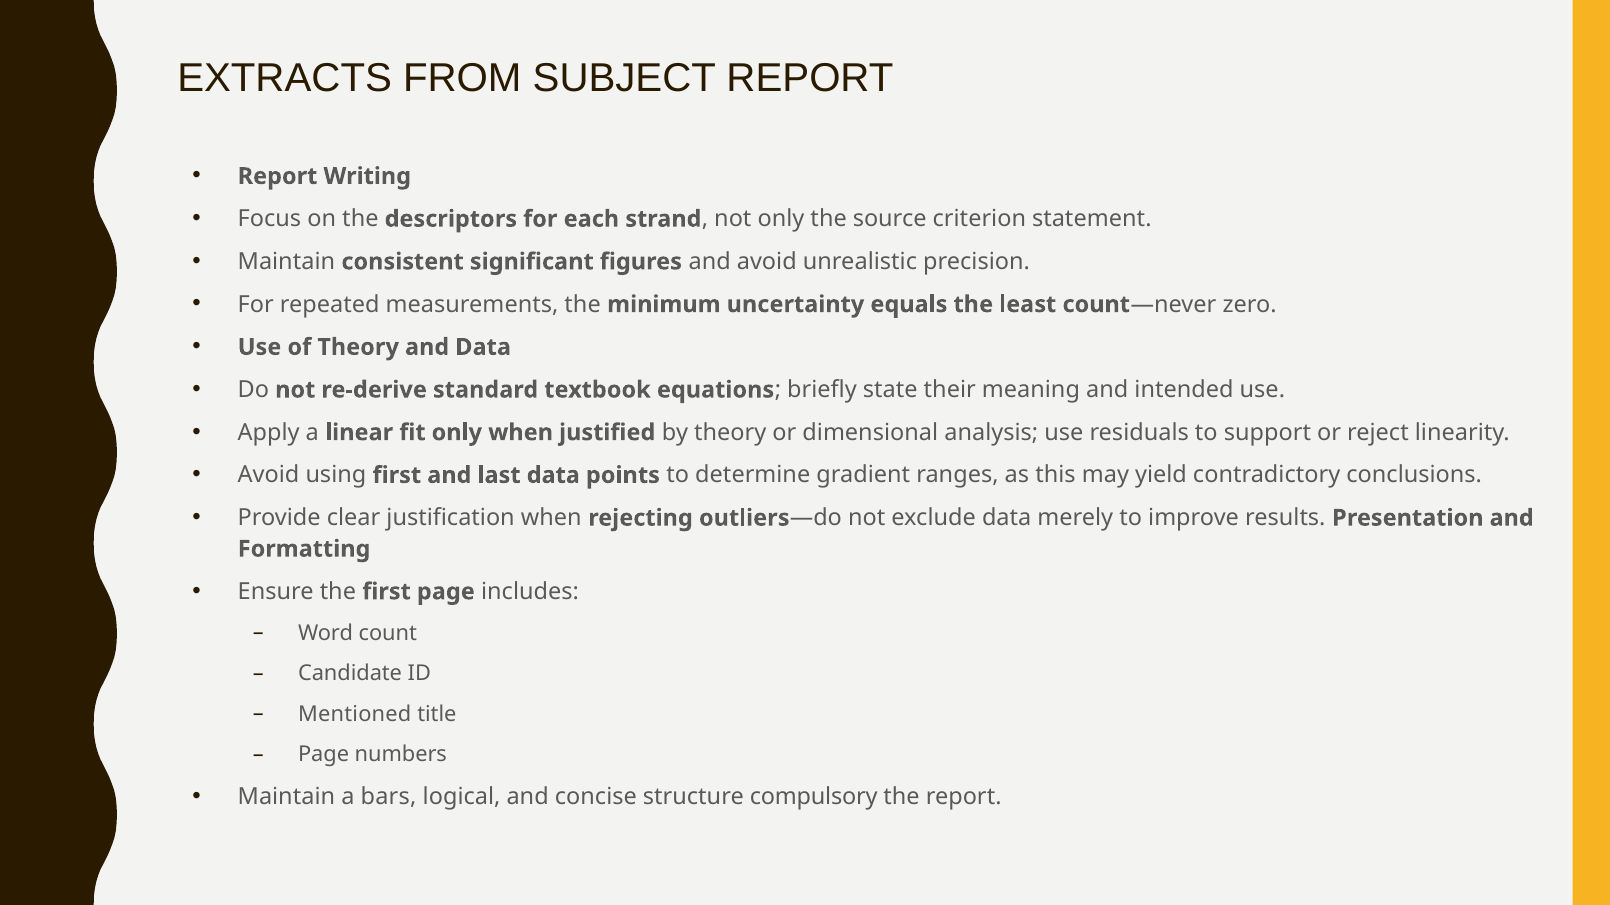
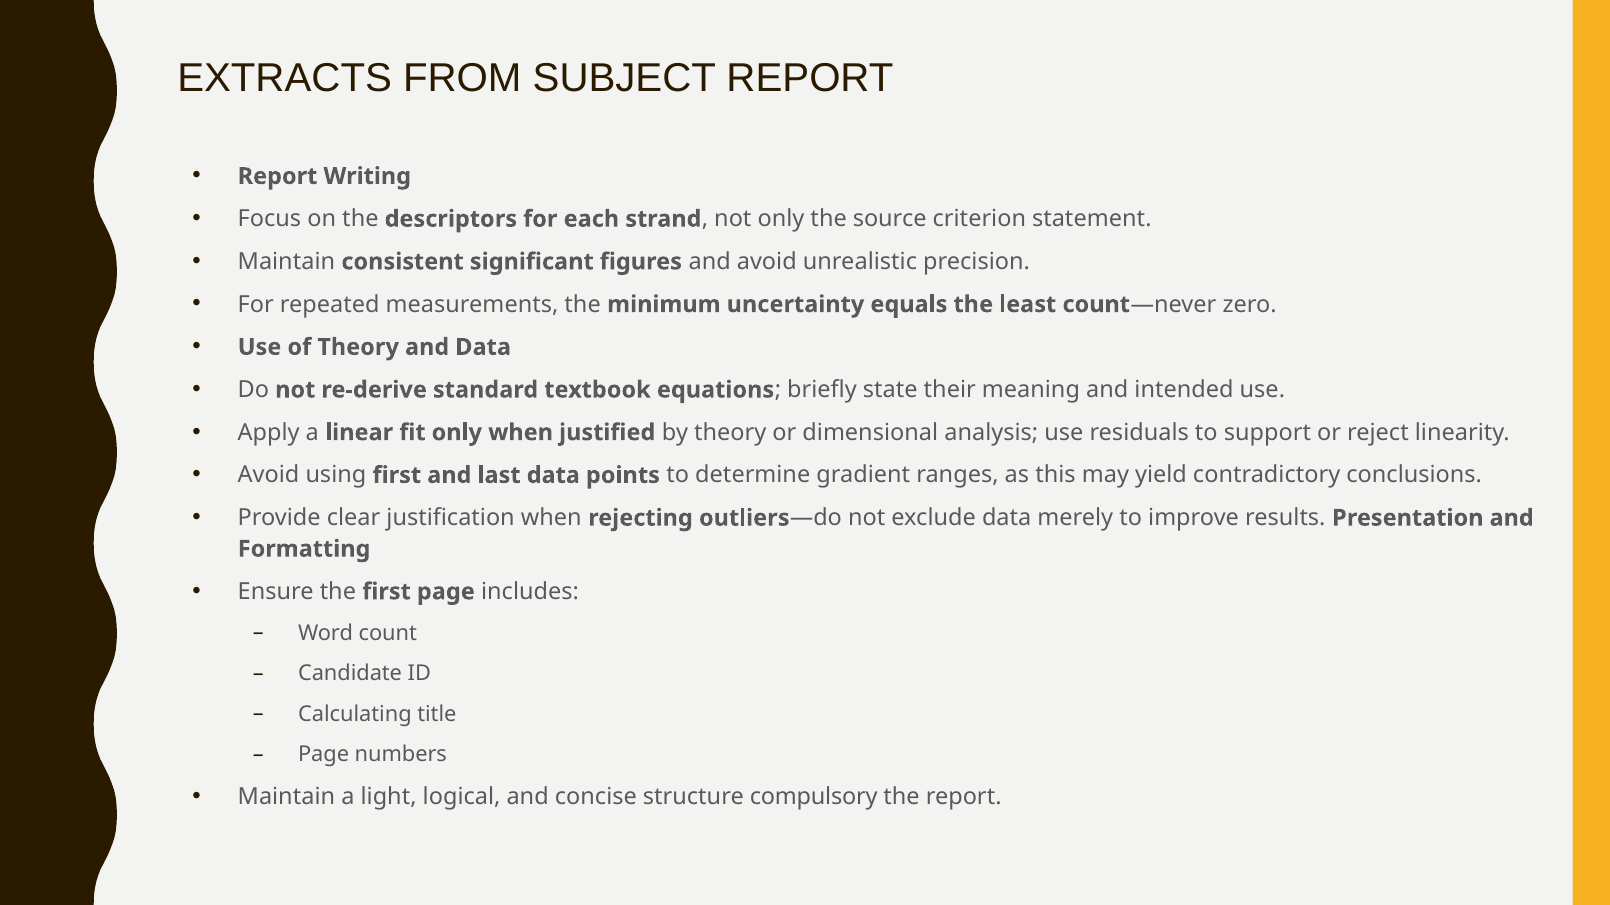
Mentioned: Mentioned -> Calculating
bars: bars -> light
